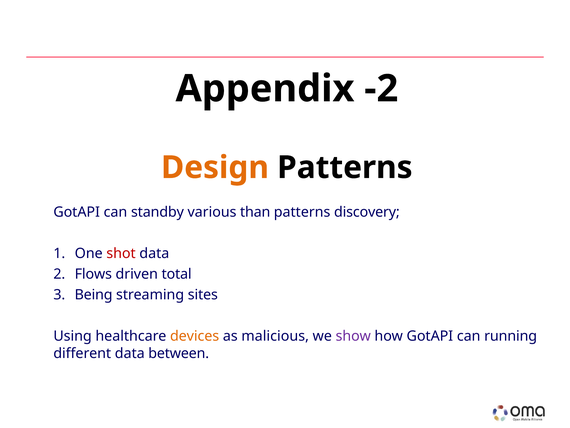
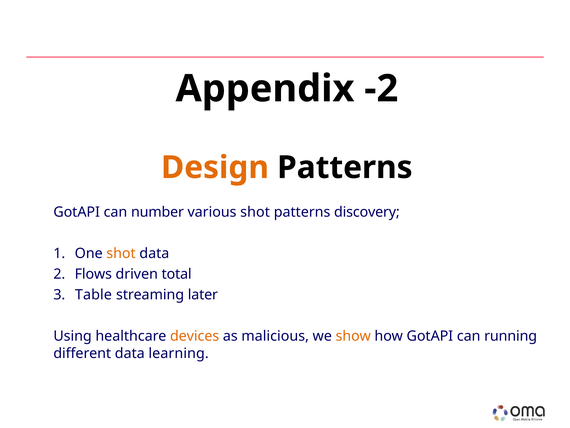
standby: standby -> number
various than: than -> shot
shot at (121, 253) colour: red -> orange
Being: Being -> Table
sites: sites -> later
show colour: purple -> orange
between: between -> learning
